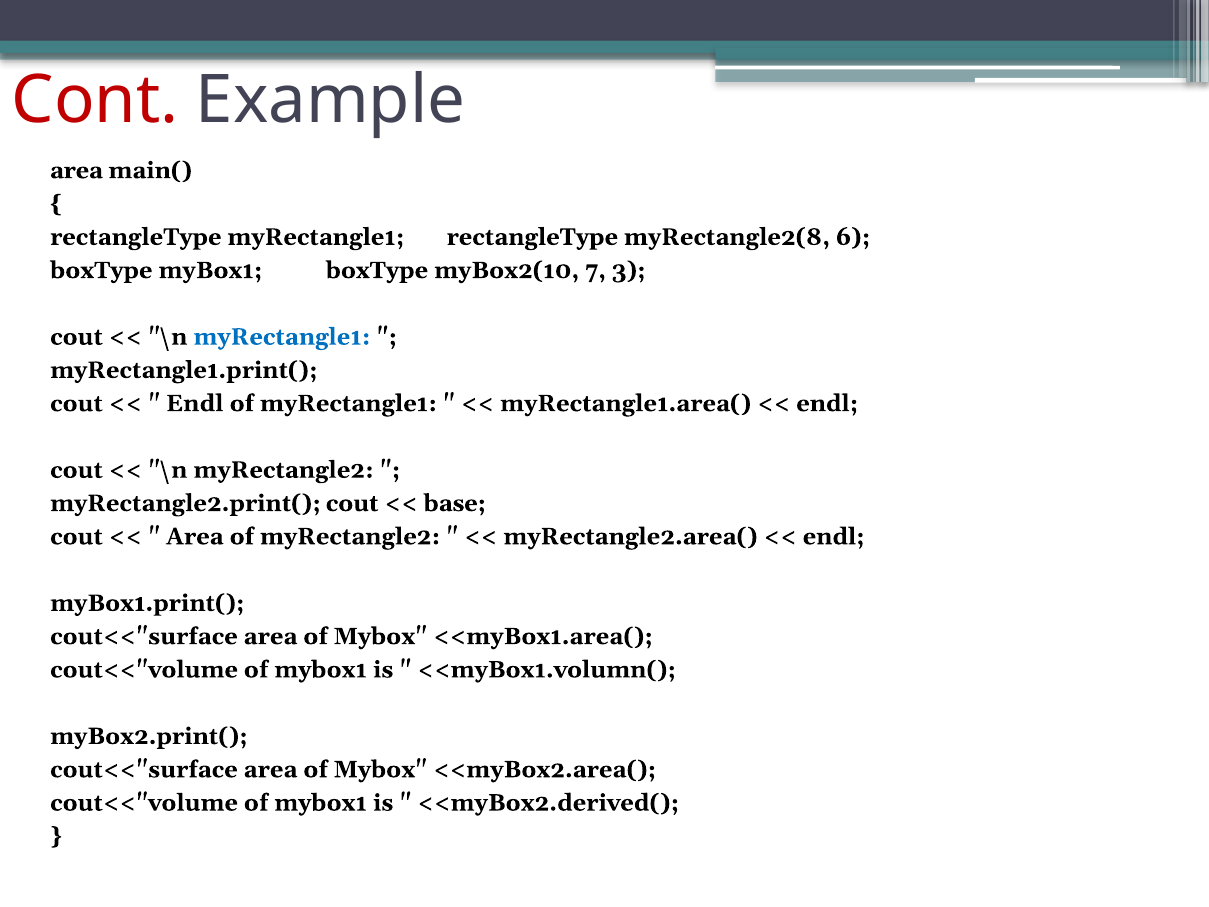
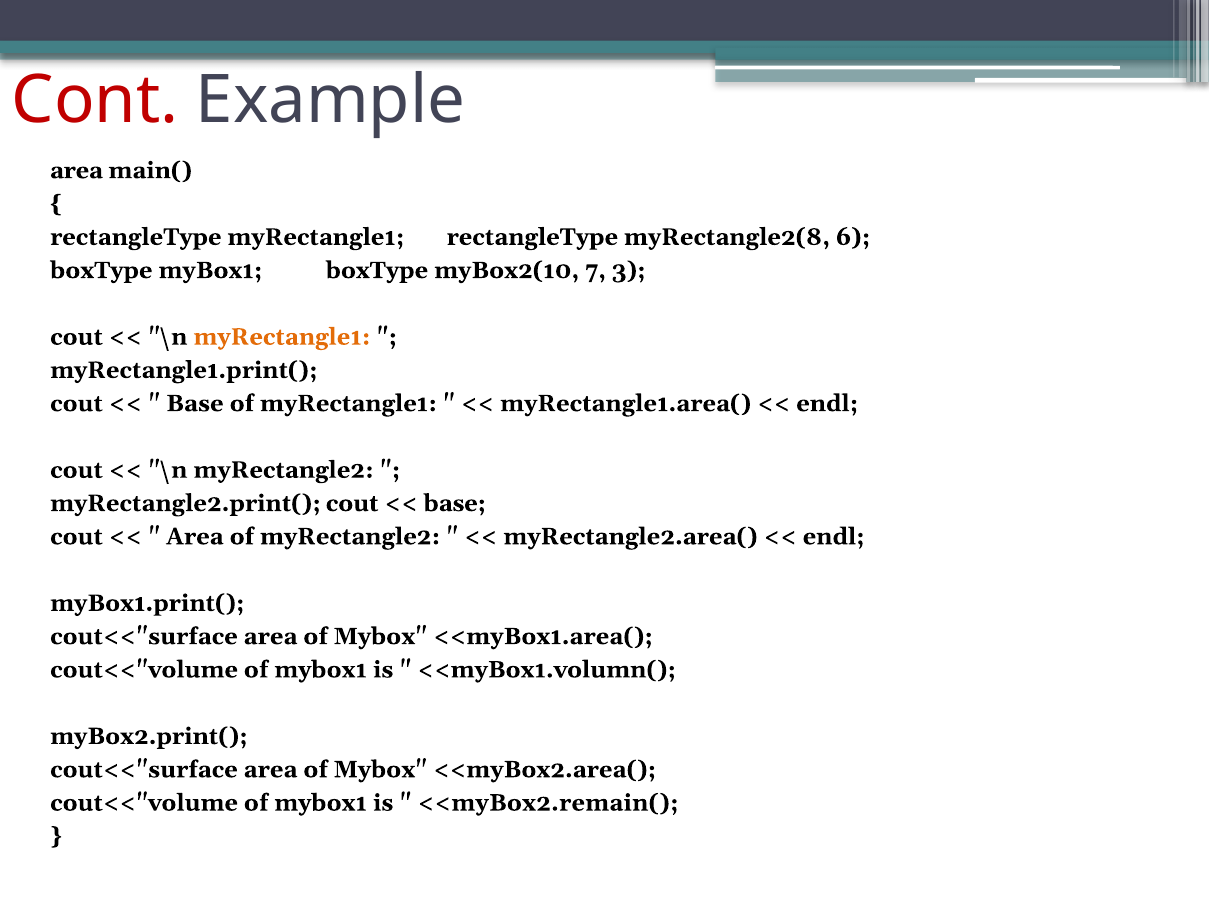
myRectangle1 at (282, 337) colour: blue -> orange
Endl at (195, 403): Endl -> Base
<<myBox2.derived(: <<myBox2.derived( -> <<myBox2.remain(
